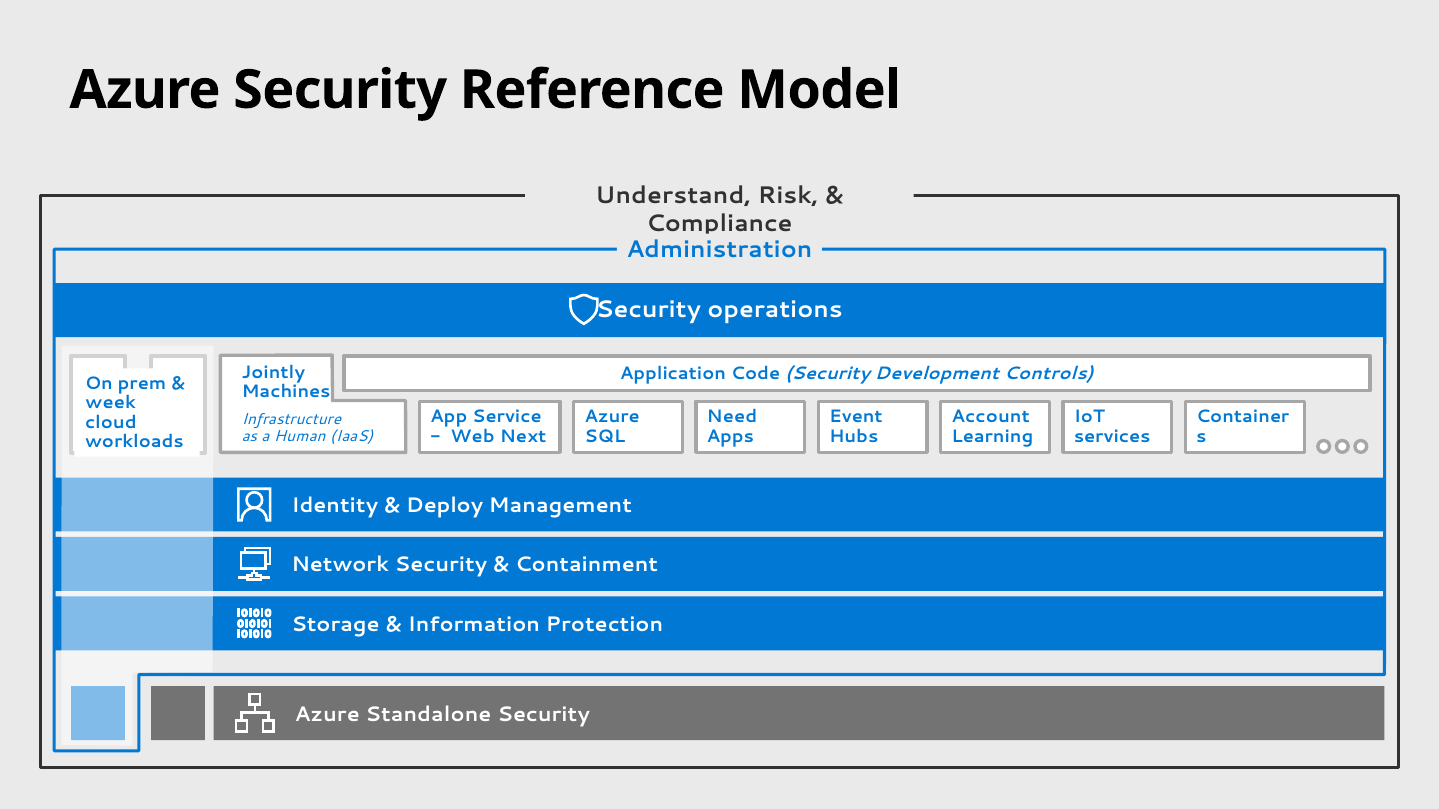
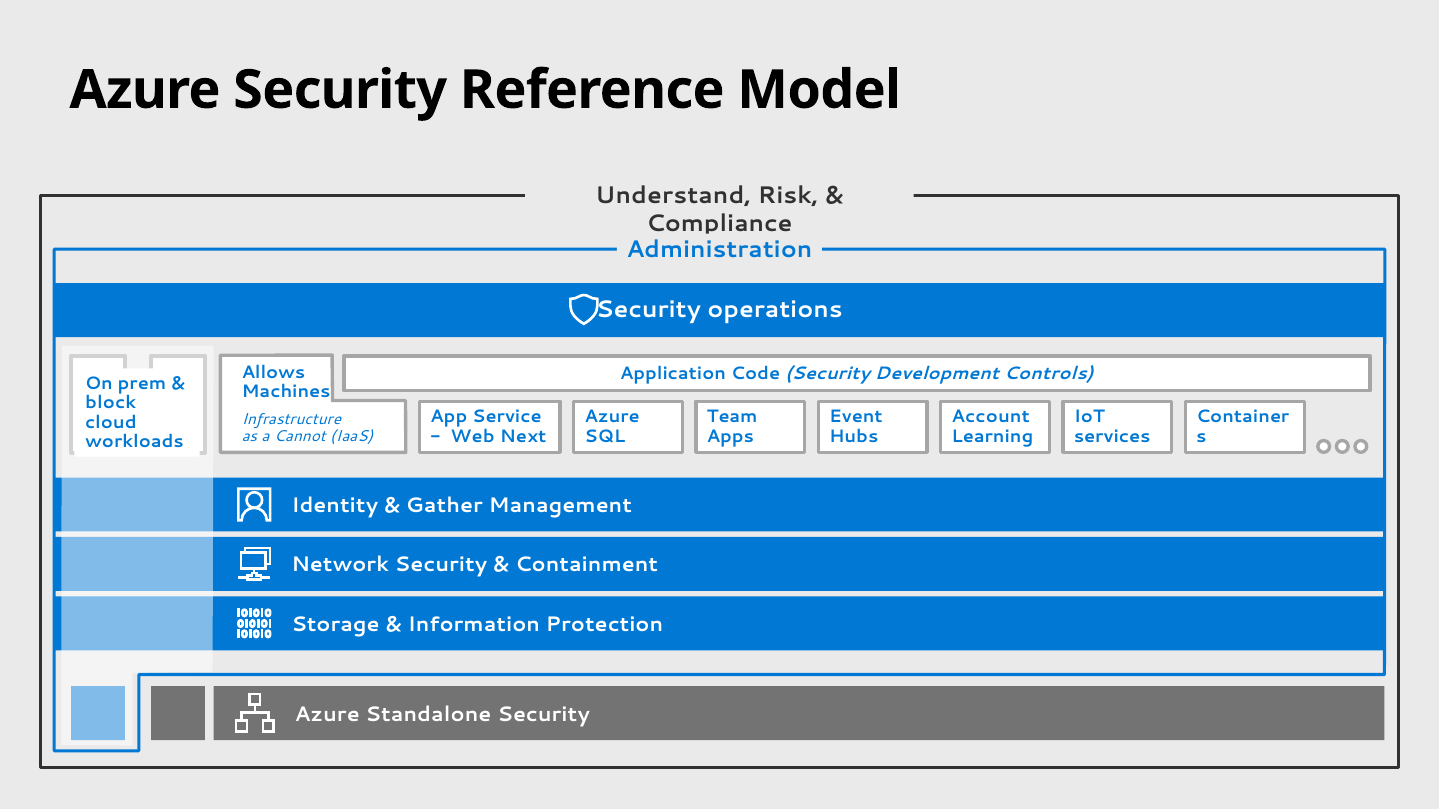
Jointly: Jointly -> Allows
week: week -> block
Need: Need -> Team
Human: Human -> Cannot
Deploy: Deploy -> Gather
